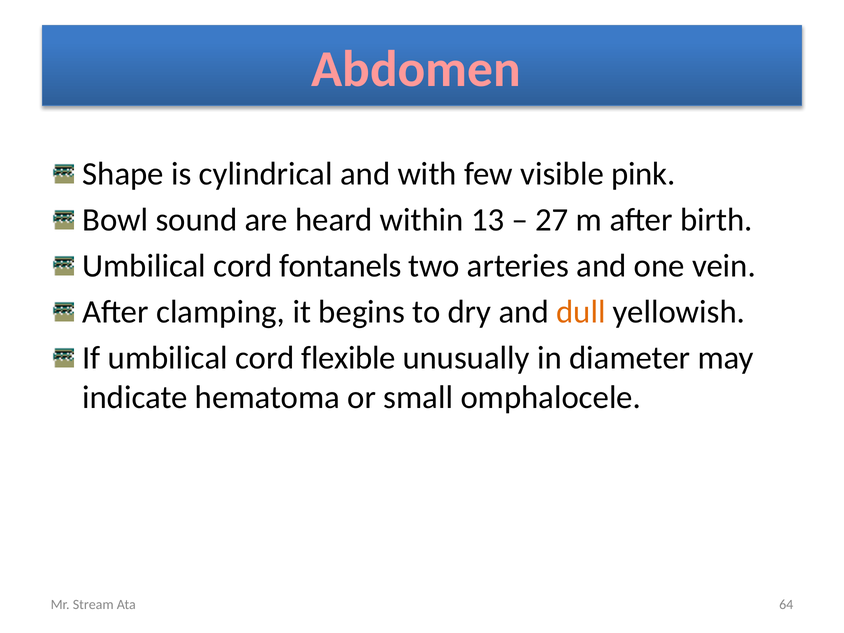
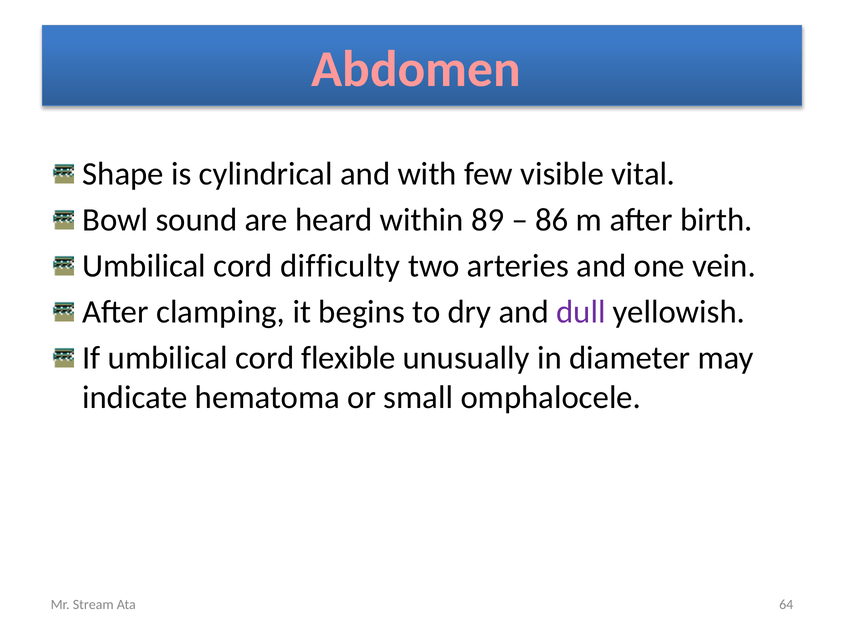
pink: pink -> vital
13: 13 -> 89
27: 27 -> 86
fontanels: fontanels -> difficulty
dull colour: orange -> purple
